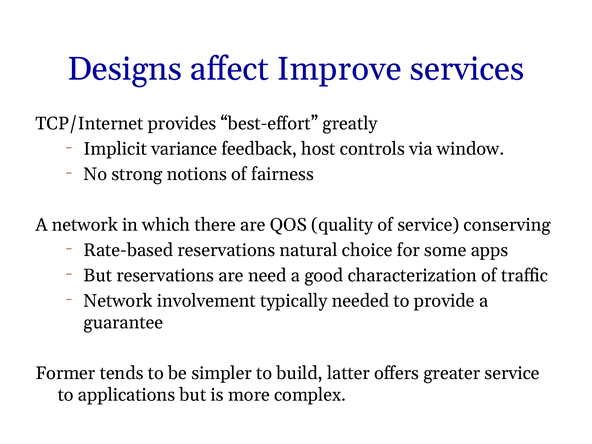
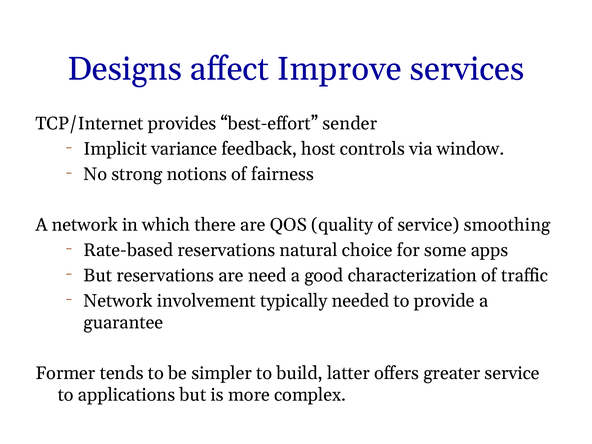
greatly: greatly -> sender
conserving: conserving -> smoothing
